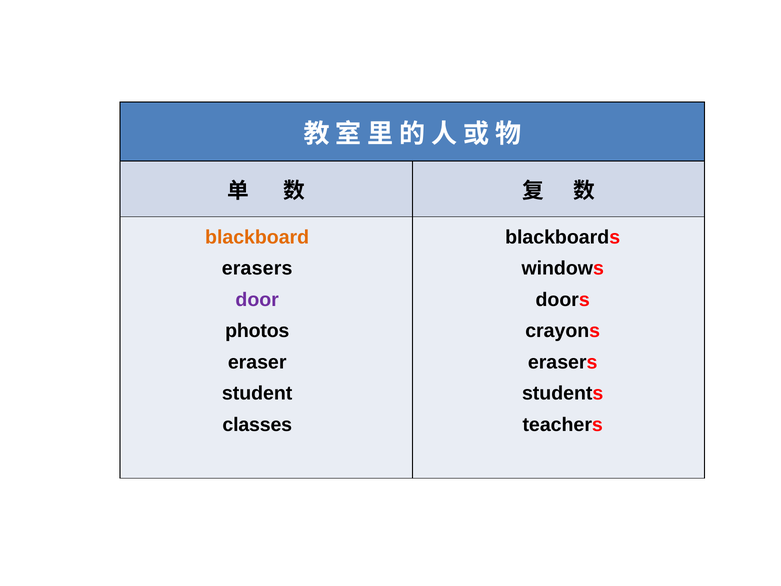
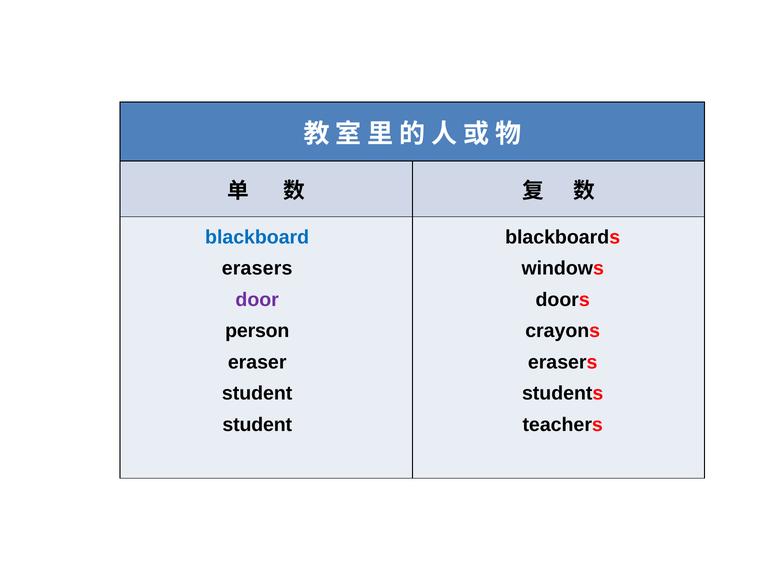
blackboard colour: orange -> blue
photos: photos -> person
classes at (257, 424): classes -> student
